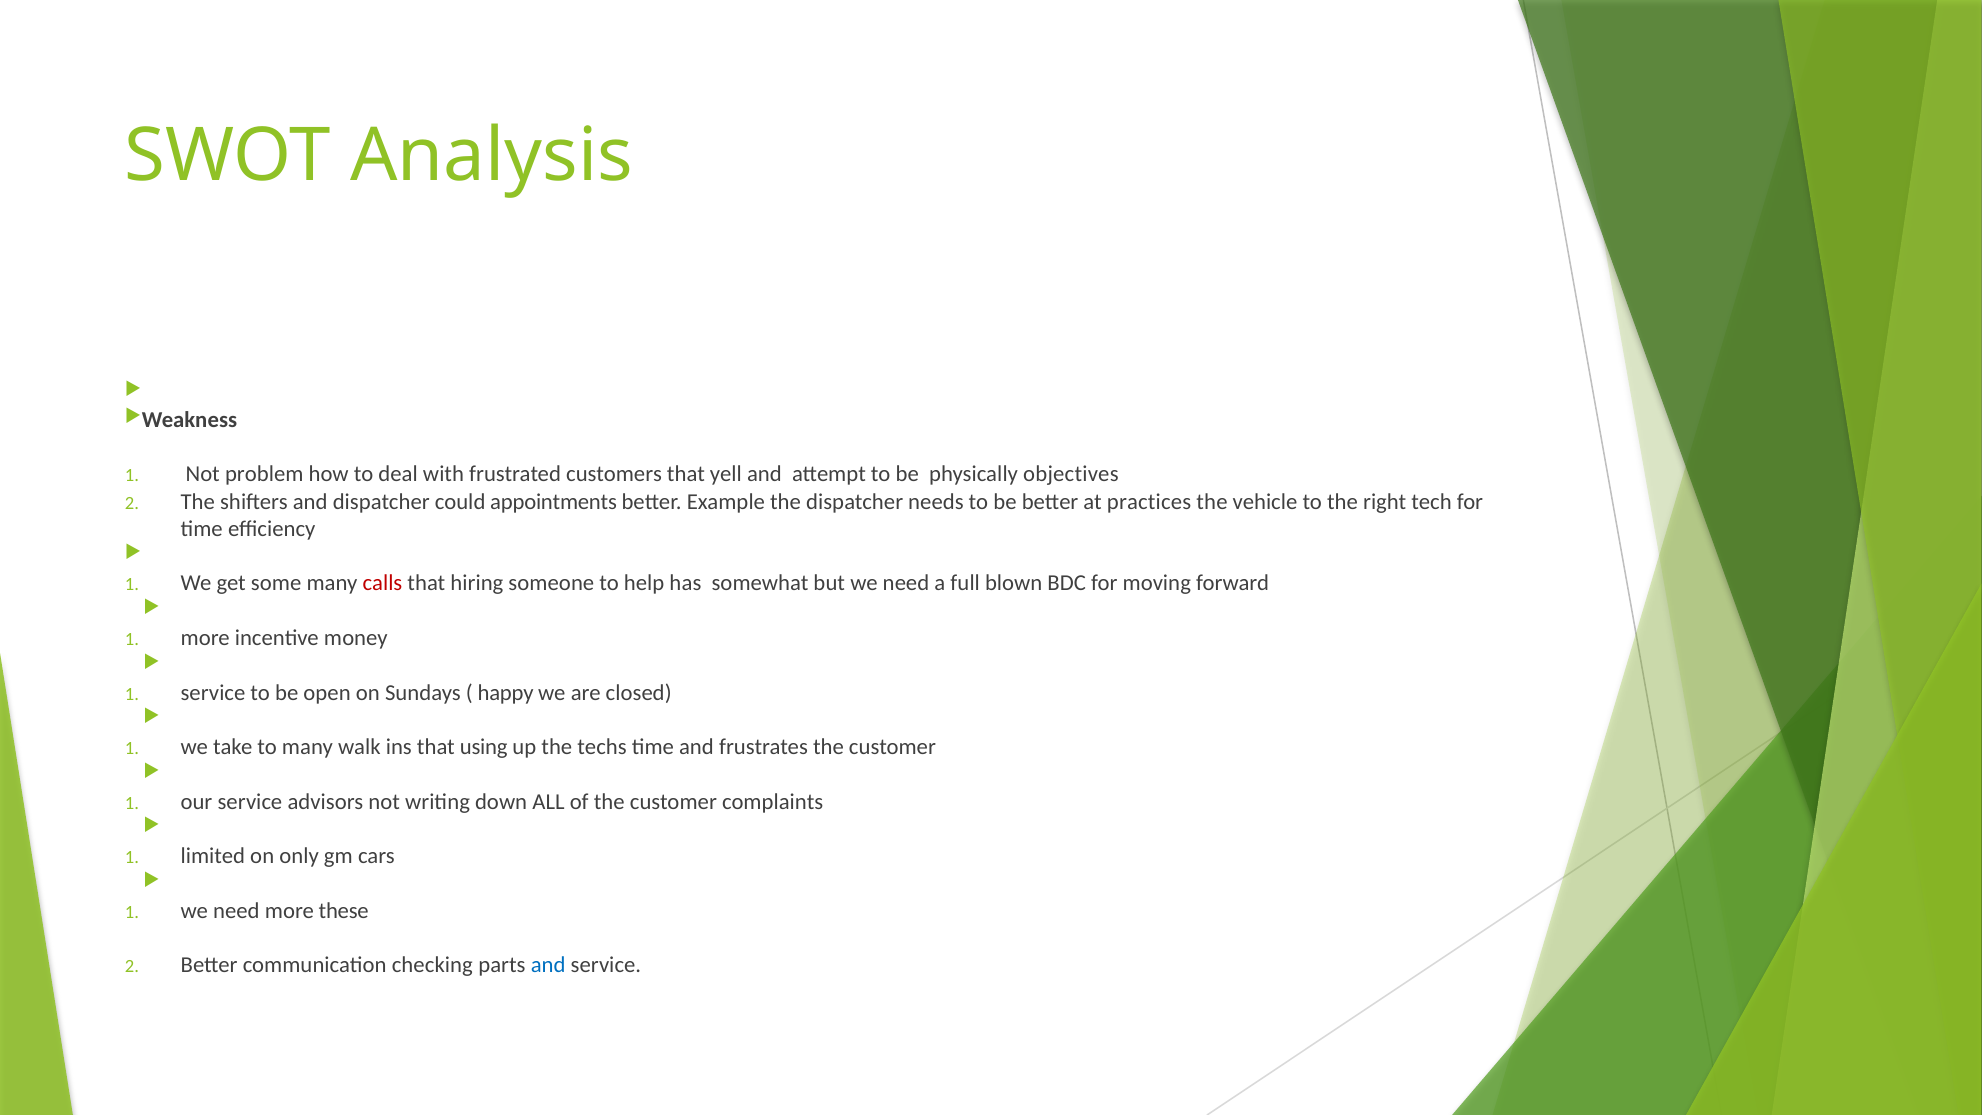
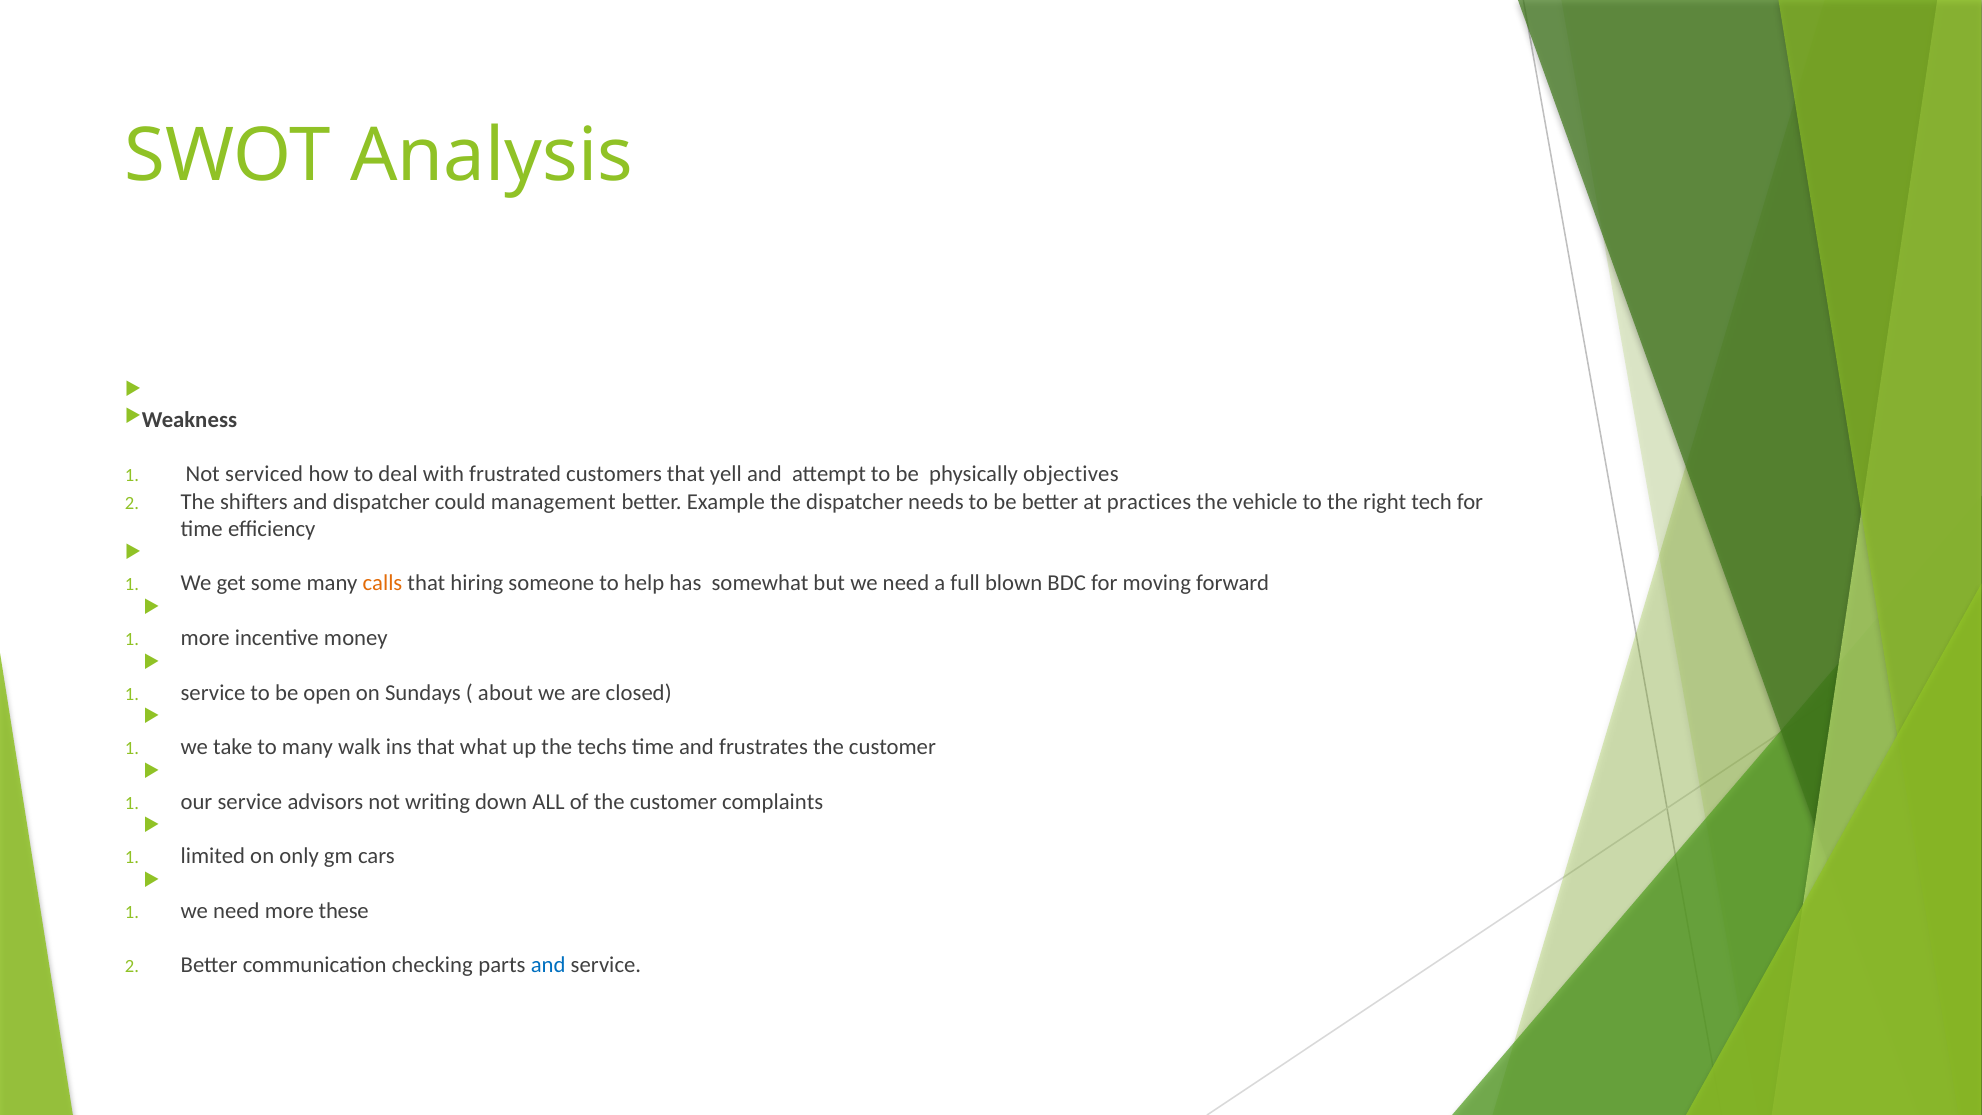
problem: problem -> serviced
appointments: appointments -> management
calls colour: red -> orange
happy: happy -> about
using: using -> what
